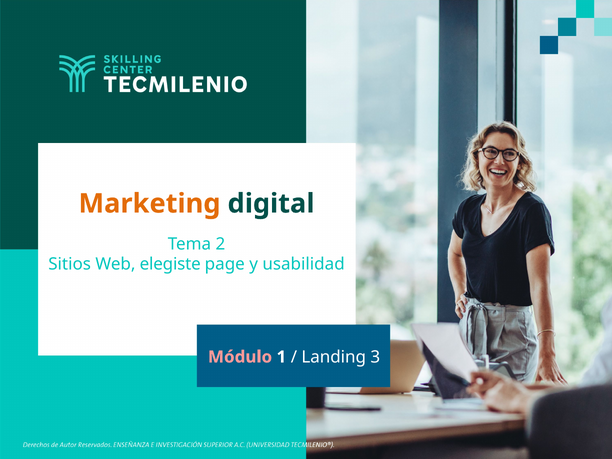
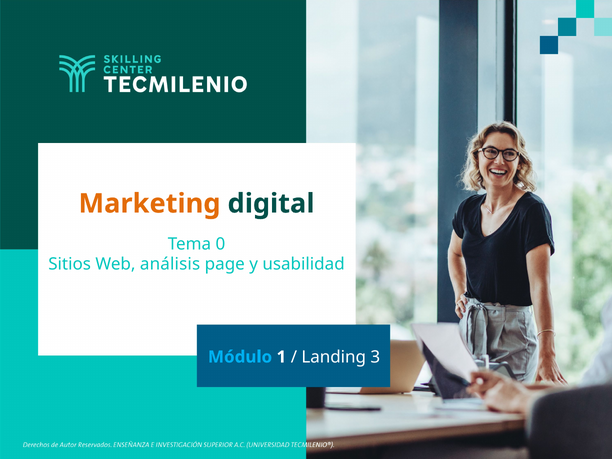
2: 2 -> 0
elegiste: elegiste -> análisis
Módulo colour: pink -> light blue
